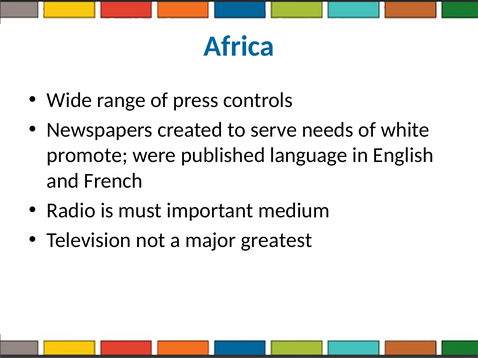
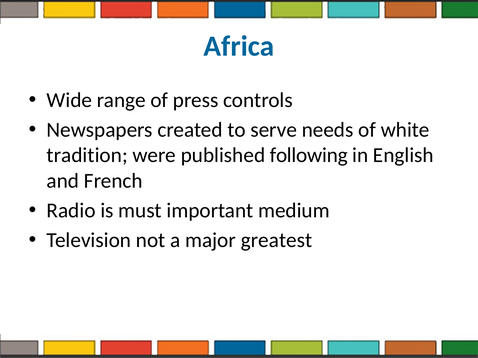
promote: promote -> tradition
language: language -> following
